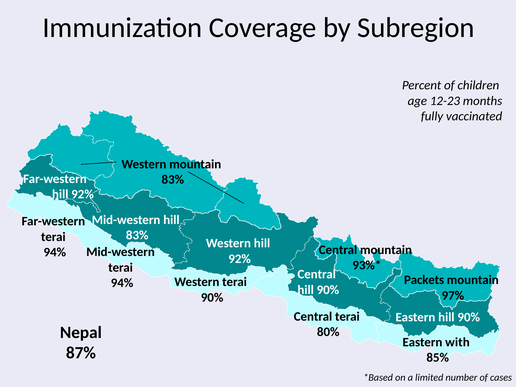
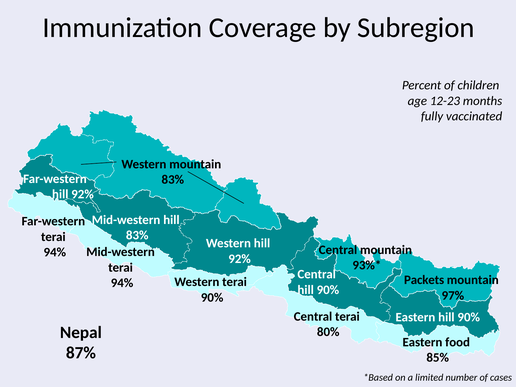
with: with -> food
